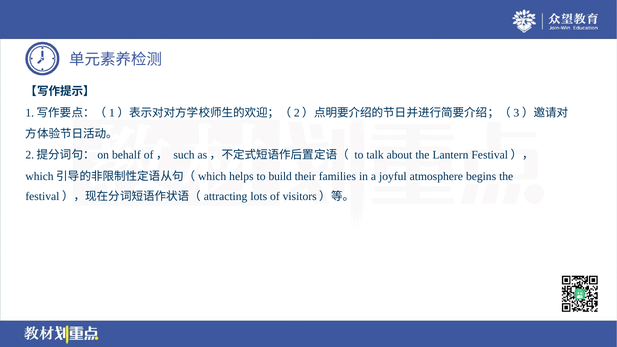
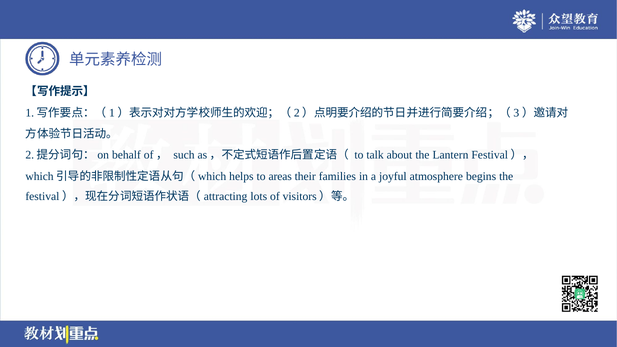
build: build -> areas
